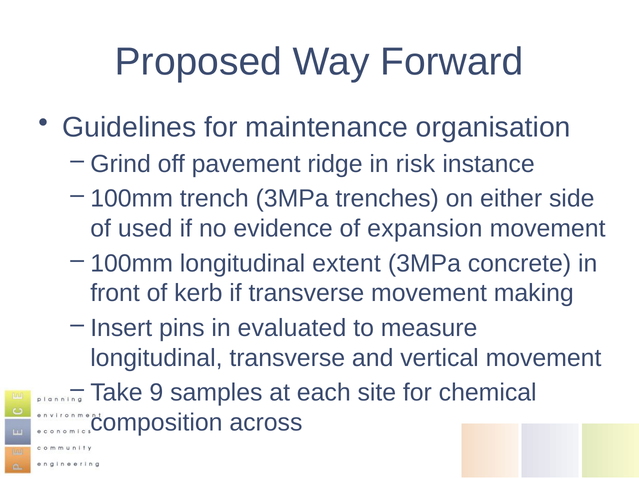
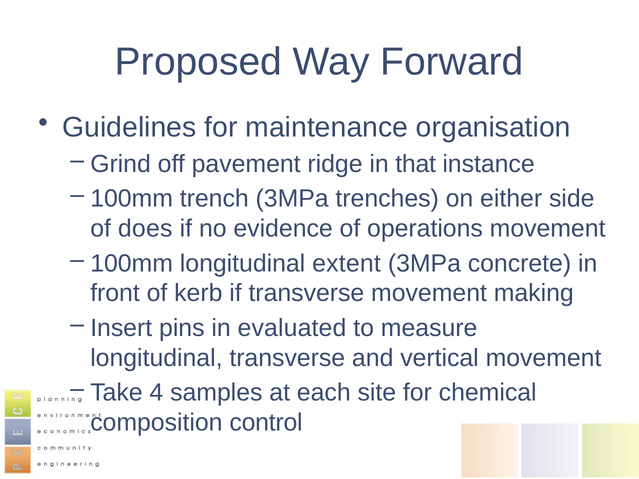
risk: risk -> that
used: used -> does
expansion: expansion -> operations
9: 9 -> 4
across: across -> control
